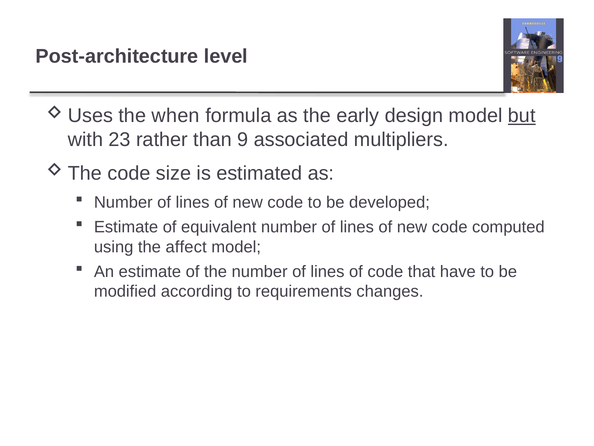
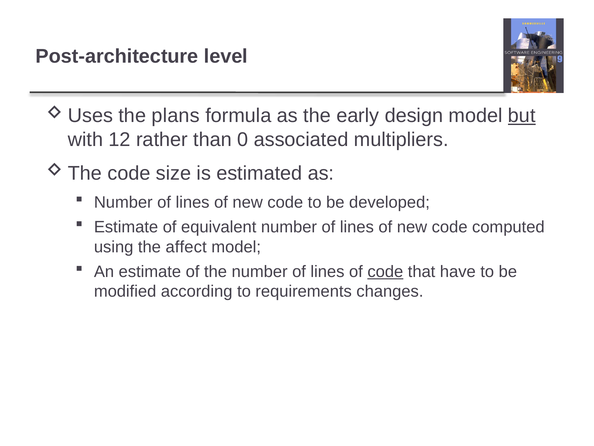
when: when -> plans
23: 23 -> 12
9: 9 -> 0
code at (385, 271) underline: none -> present
